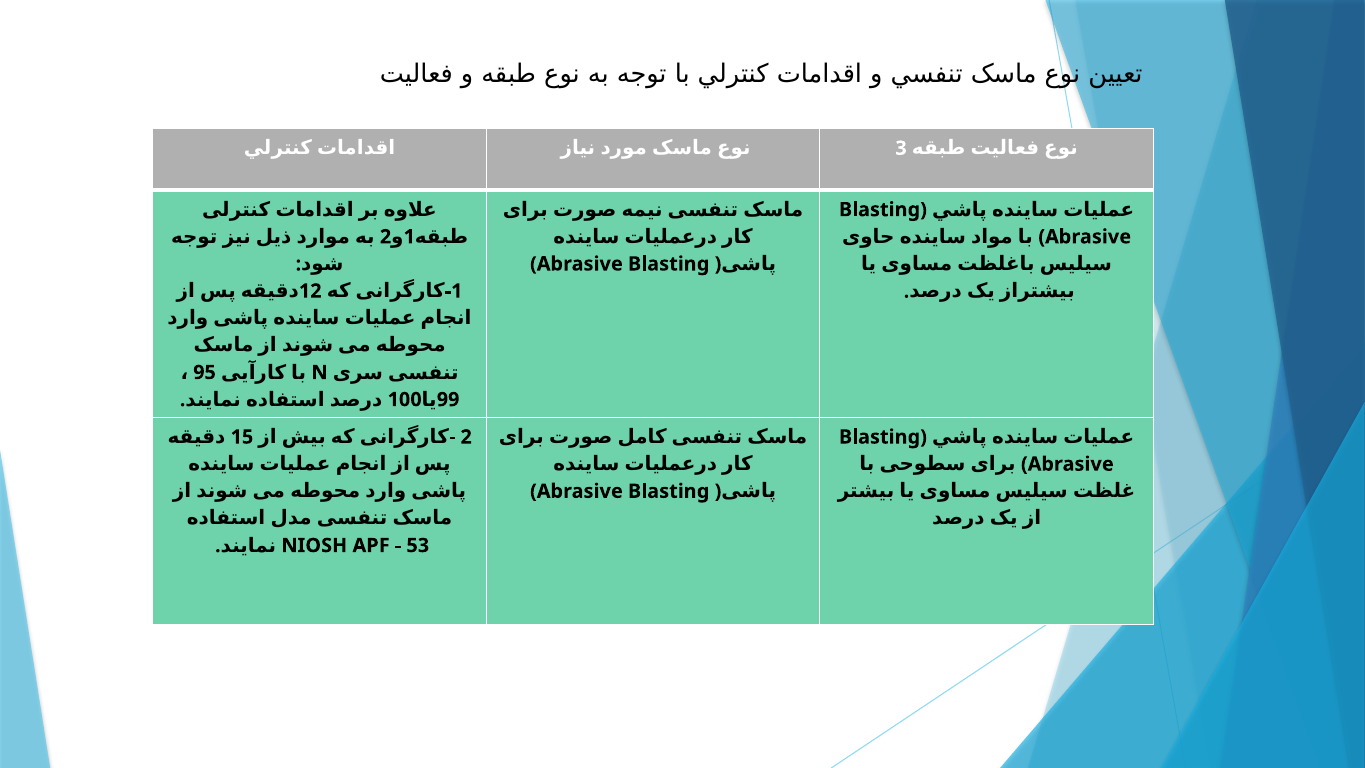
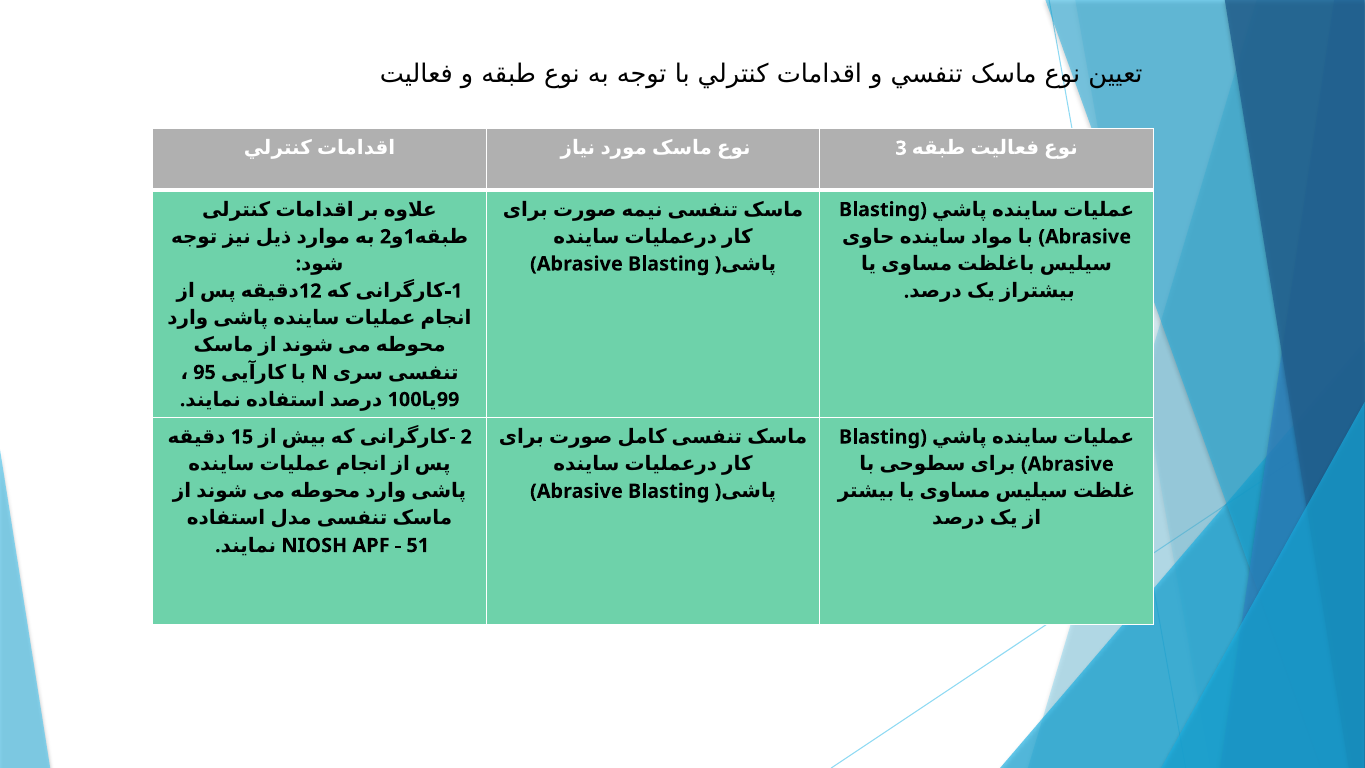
53: 53 -> 51
